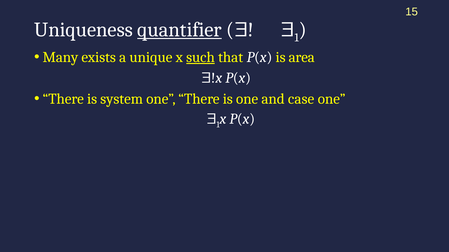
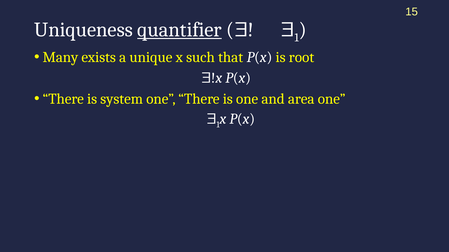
such underline: present -> none
area: area -> root
case: case -> area
